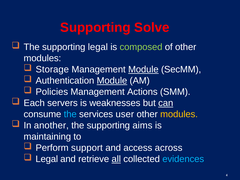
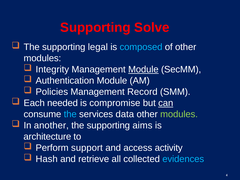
composed colour: light green -> light blue
Storage: Storage -> Integrity
Module at (112, 81) underline: present -> none
Actions: Actions -> Record
servers: servers -> needed
weaknesses: weaknesses -> compromise
user: user -> data
modules at (179, 114) colour: yellow -> light green
maintaining: maintaining -> architecture
across: across -> activity
Legal at (47, 159): Legal -> Hash
all underline: present -> none
